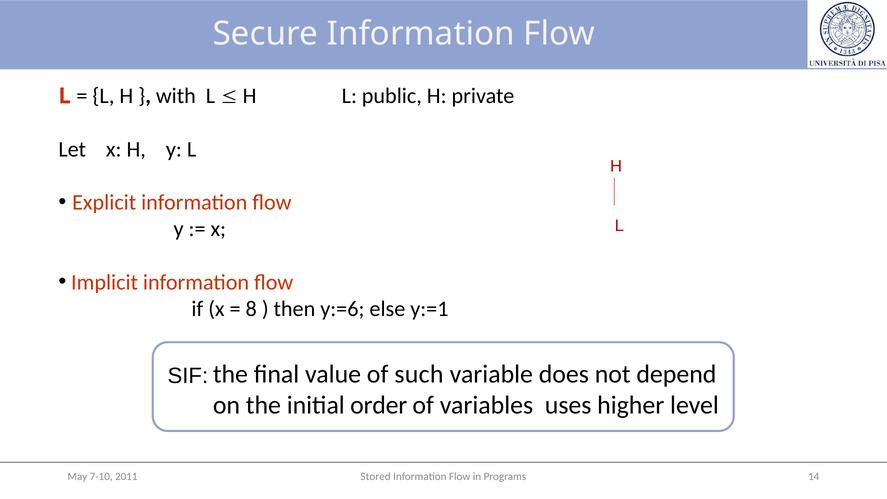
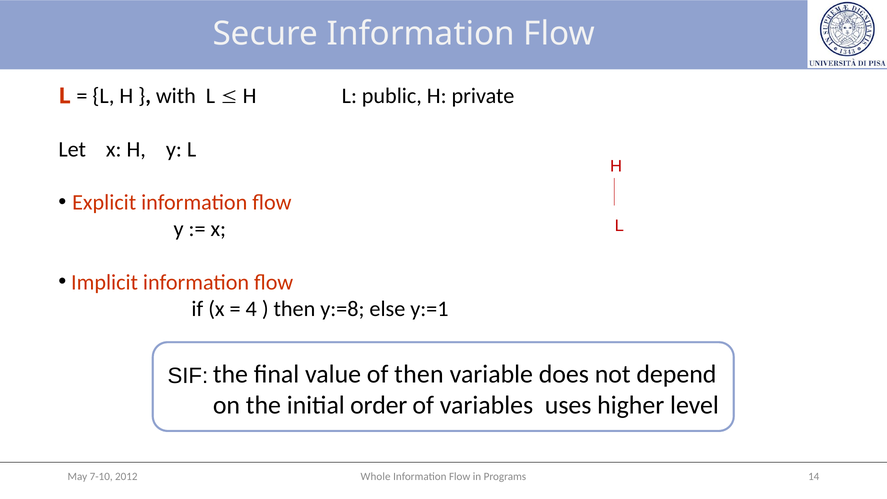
8: 8 -> 4
y:=6: y:=6 -> y:=8
of such: such -> then
Stored: Stored -> Whole
2011: 2011 -> 2012
